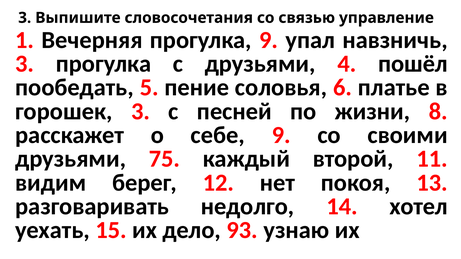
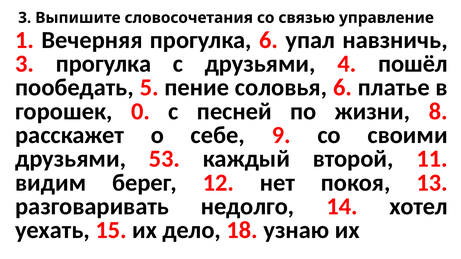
прогулка 9: 9 -> 6
горошек 3: 3 -> 0
75: 75 -> 53
93: 93 -> 18
